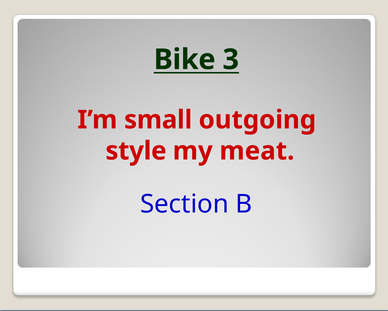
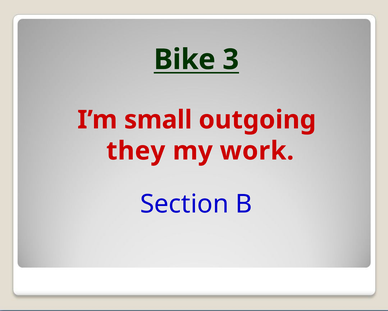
style: style -> they
meat: meat -> work
